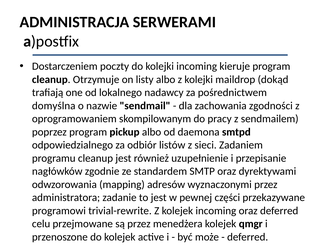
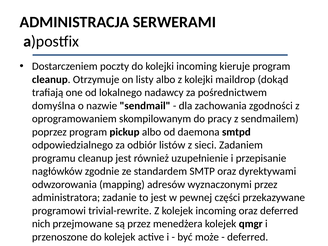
celu: celu -> nich
